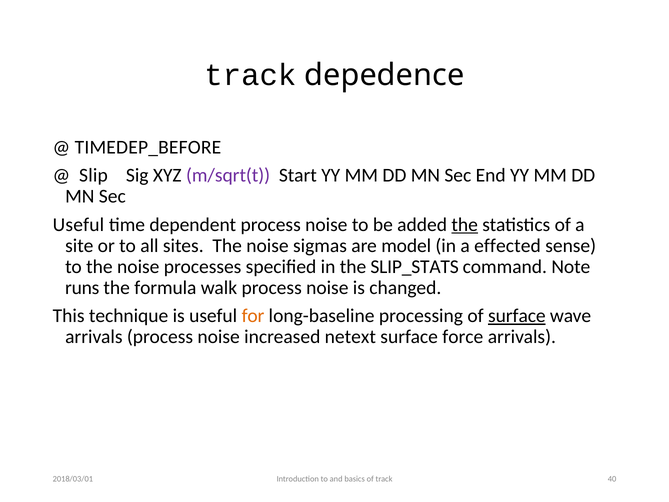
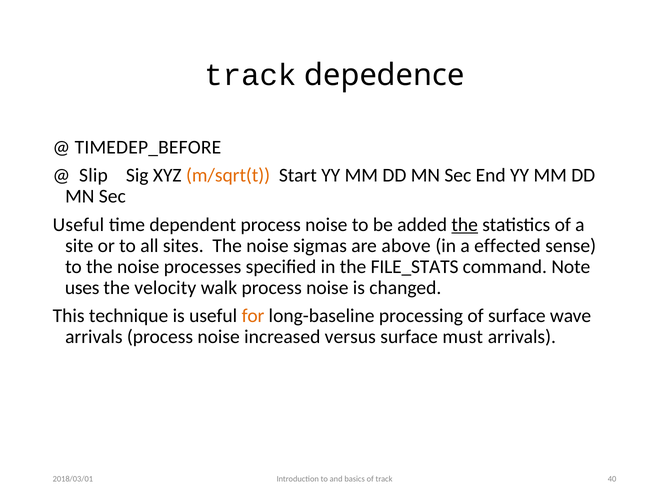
m/sqrt(t colour: purple -> orange
model: model -> above
SLIP_STATS: SLIP_STATS -> FILE_STATS
runs: runs -> uses
formula: formula -> velocity
surface at (517, 316) underline: present -> none
netext: netext -> versus
force: force -> must
